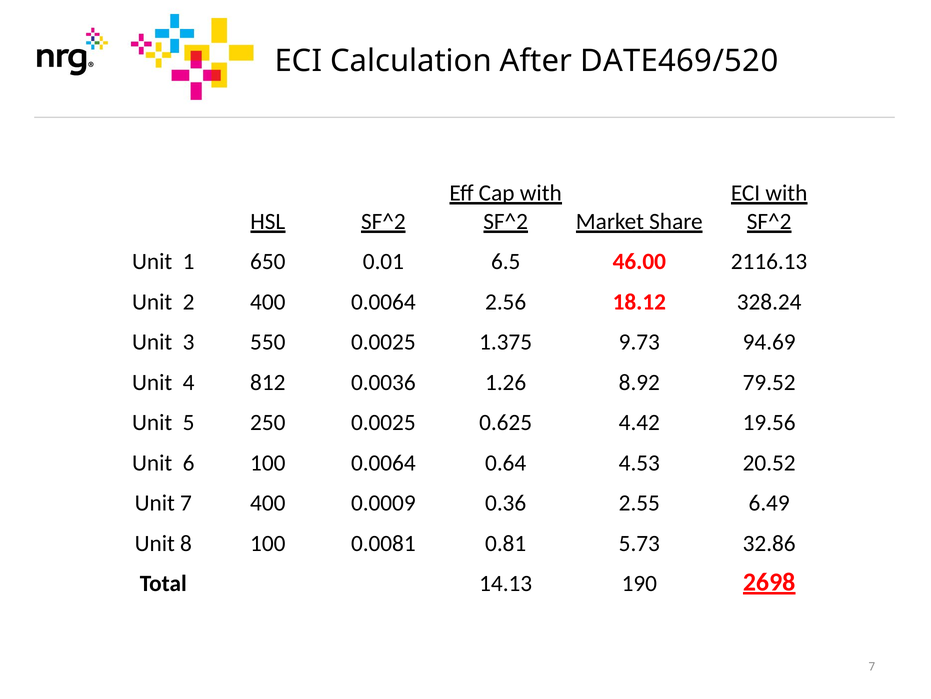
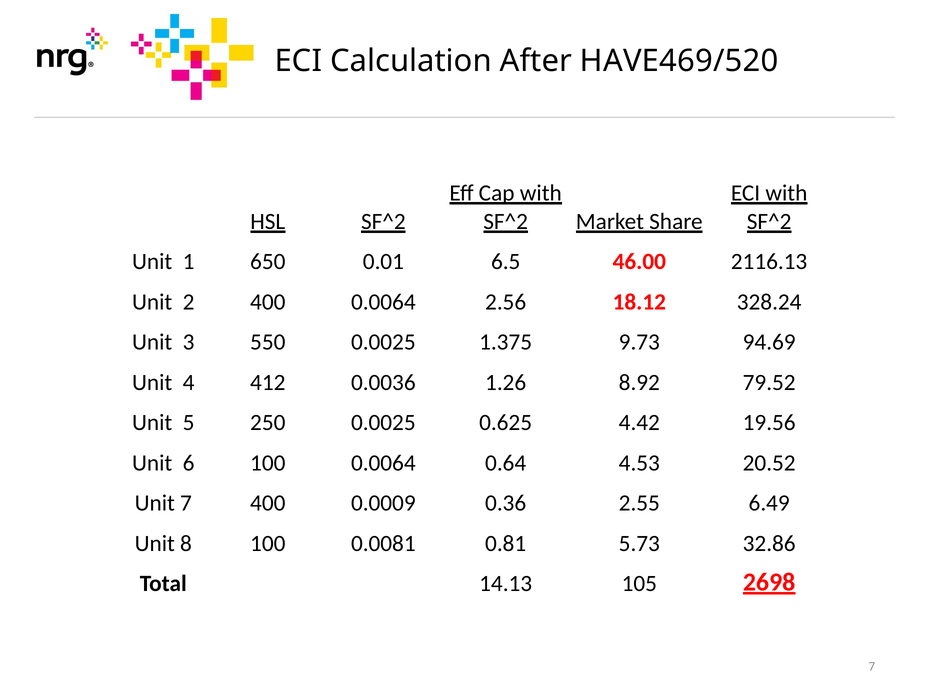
DATE469/520: DATE469/520 -> HAVE469/520
812: 812 -> 412
190: 190 -> 105
